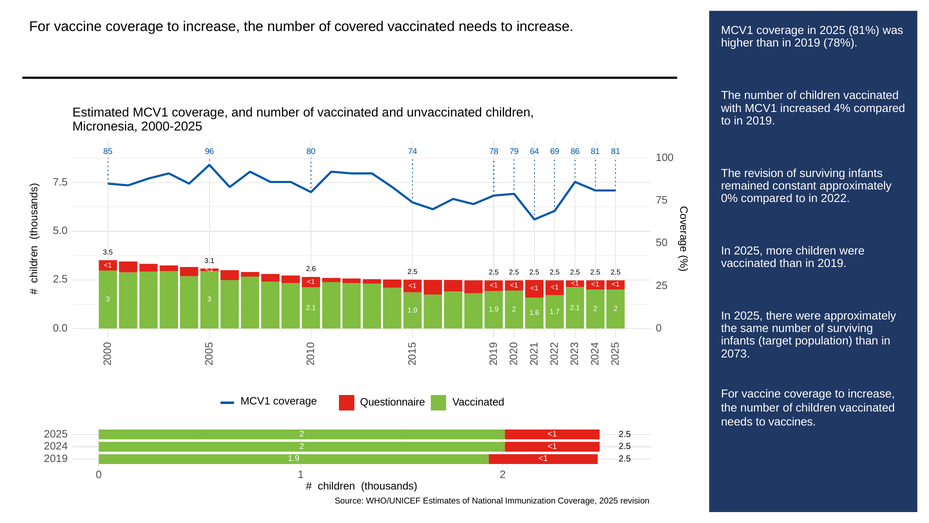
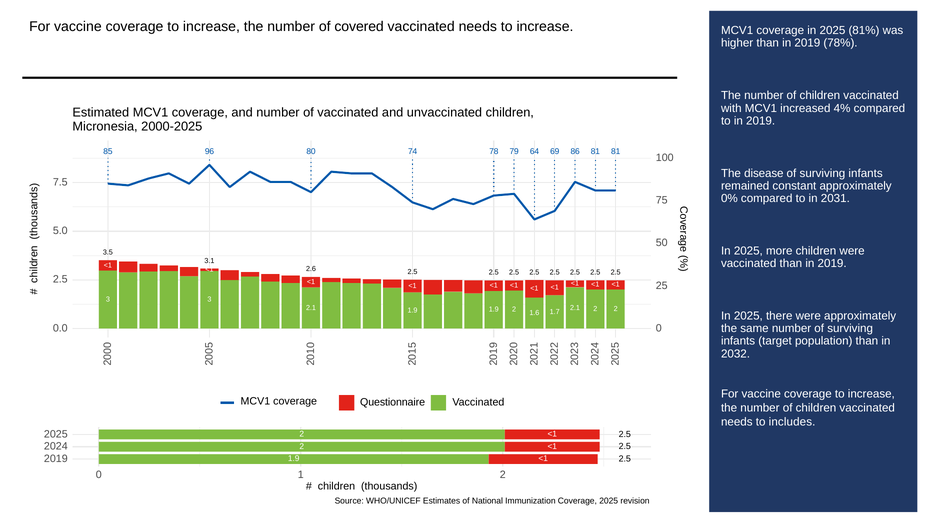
The revision: revision -> disease
2022: 2022 -> 2031
2073: 2073 -> 2032
vaccines: vaccines -> includes
